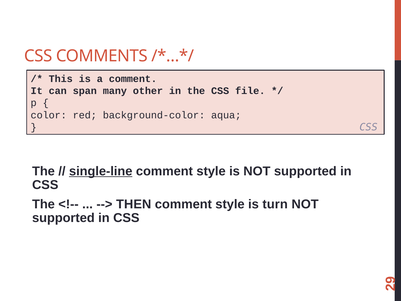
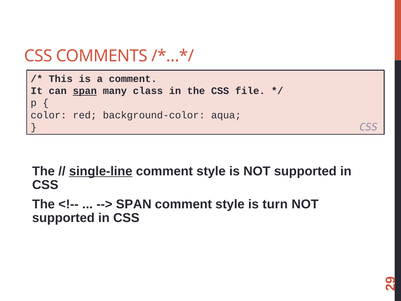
span at (85, 91) underline: none -> present
other: other -> class
THEN at (134, 204): THEN -> SPAN
